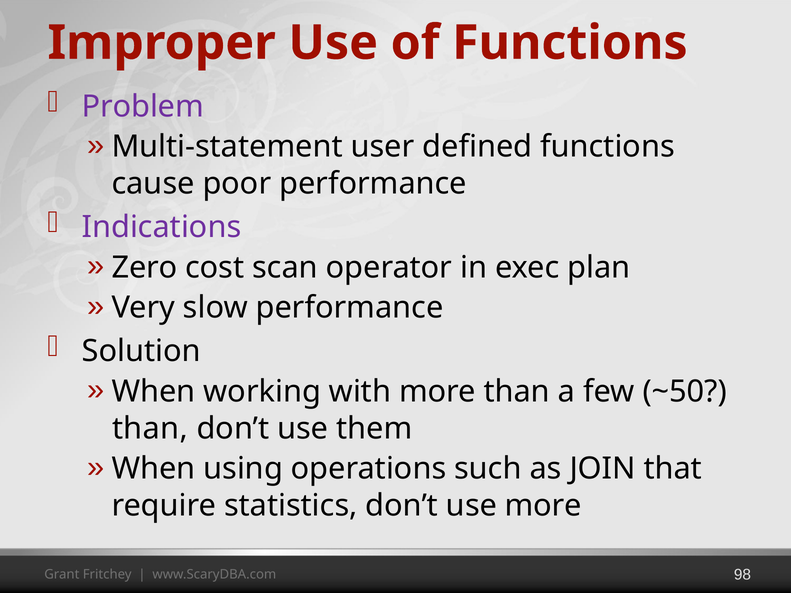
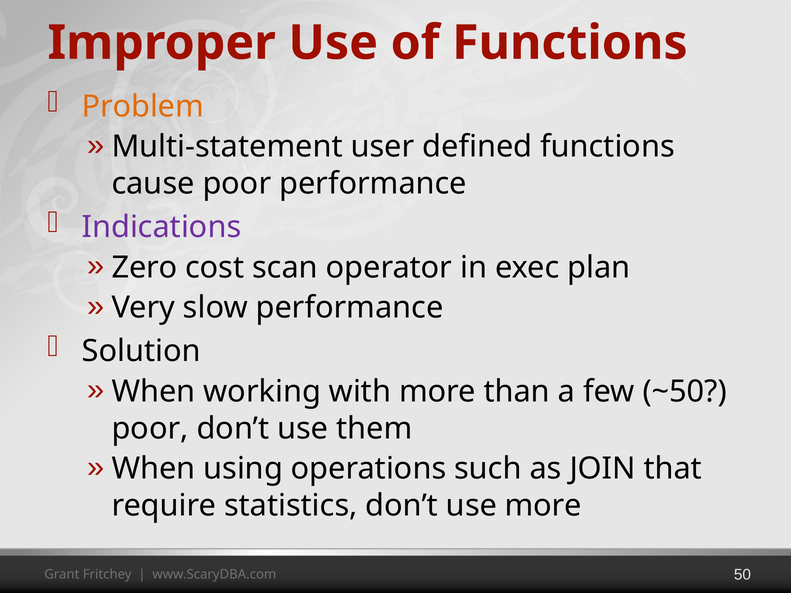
Problem colour: purple -> orange
than at (150, 429): than -> poor
98: 98 -> 50
